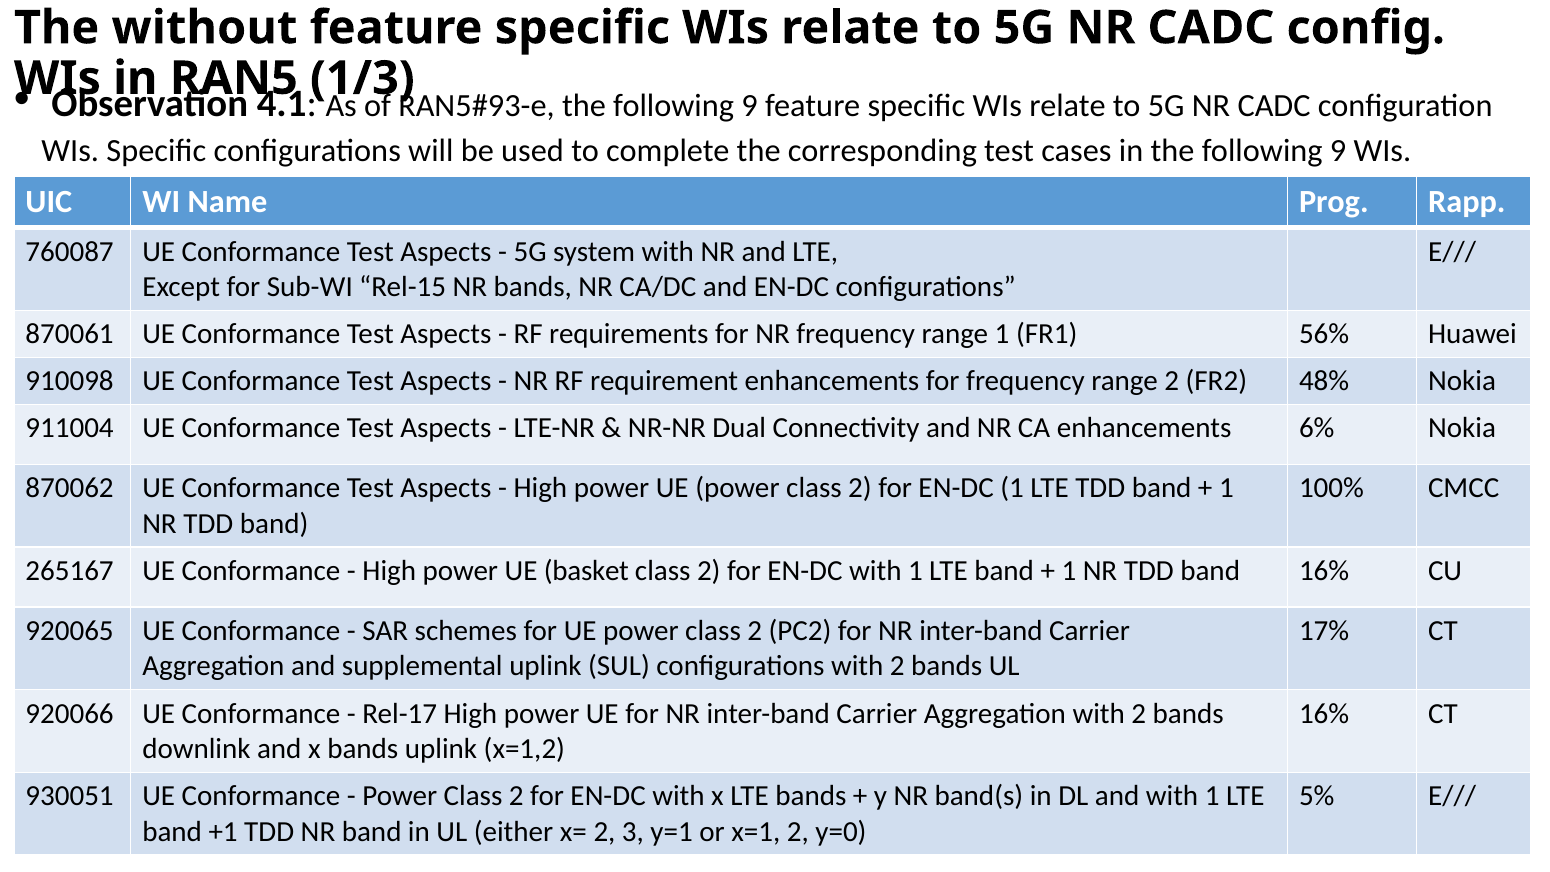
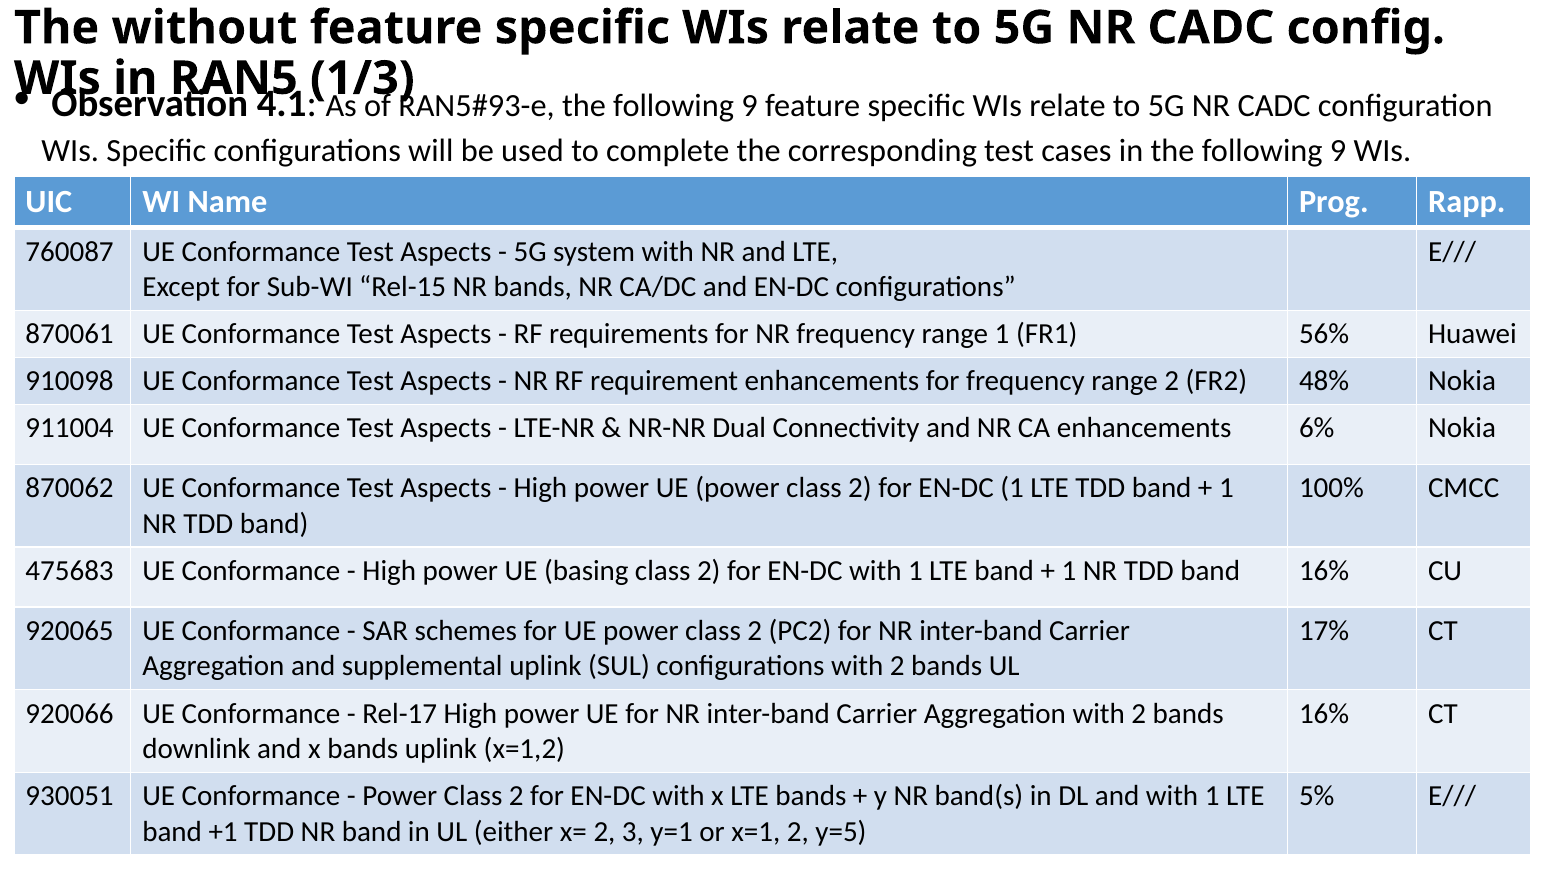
265167: 265167 -> 475683
basket: basket -> basing
y=0: y=0 -> y=5
